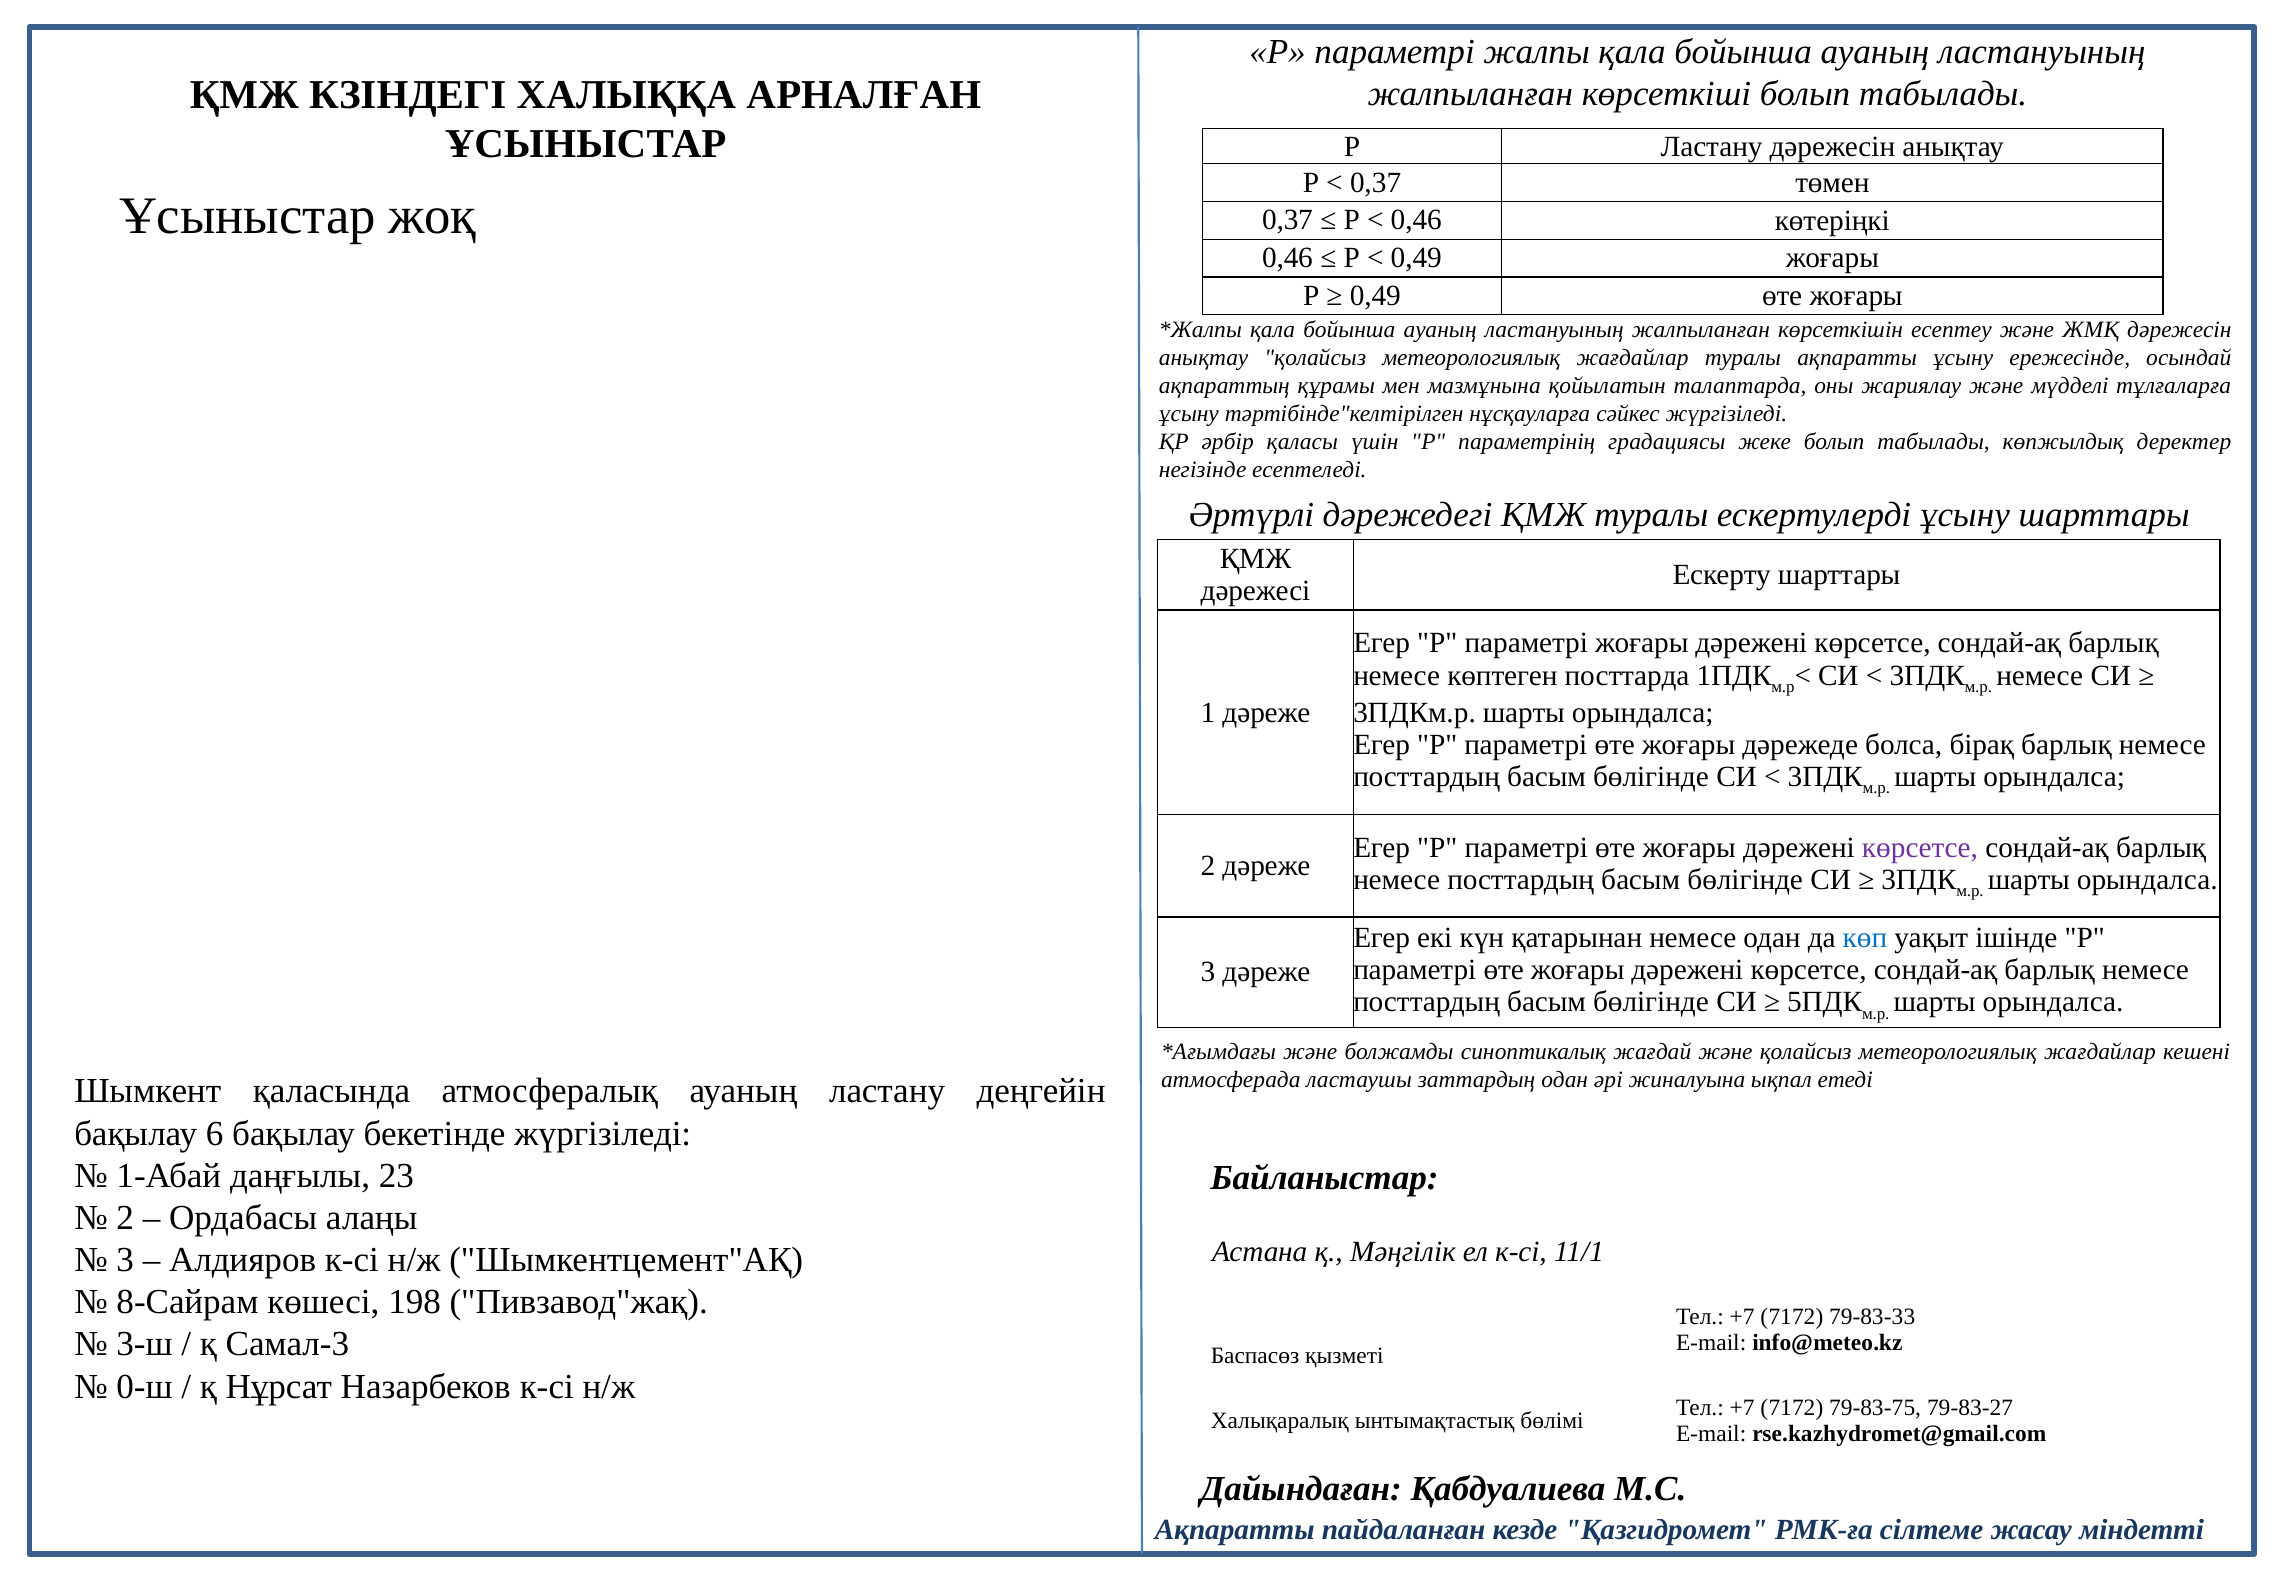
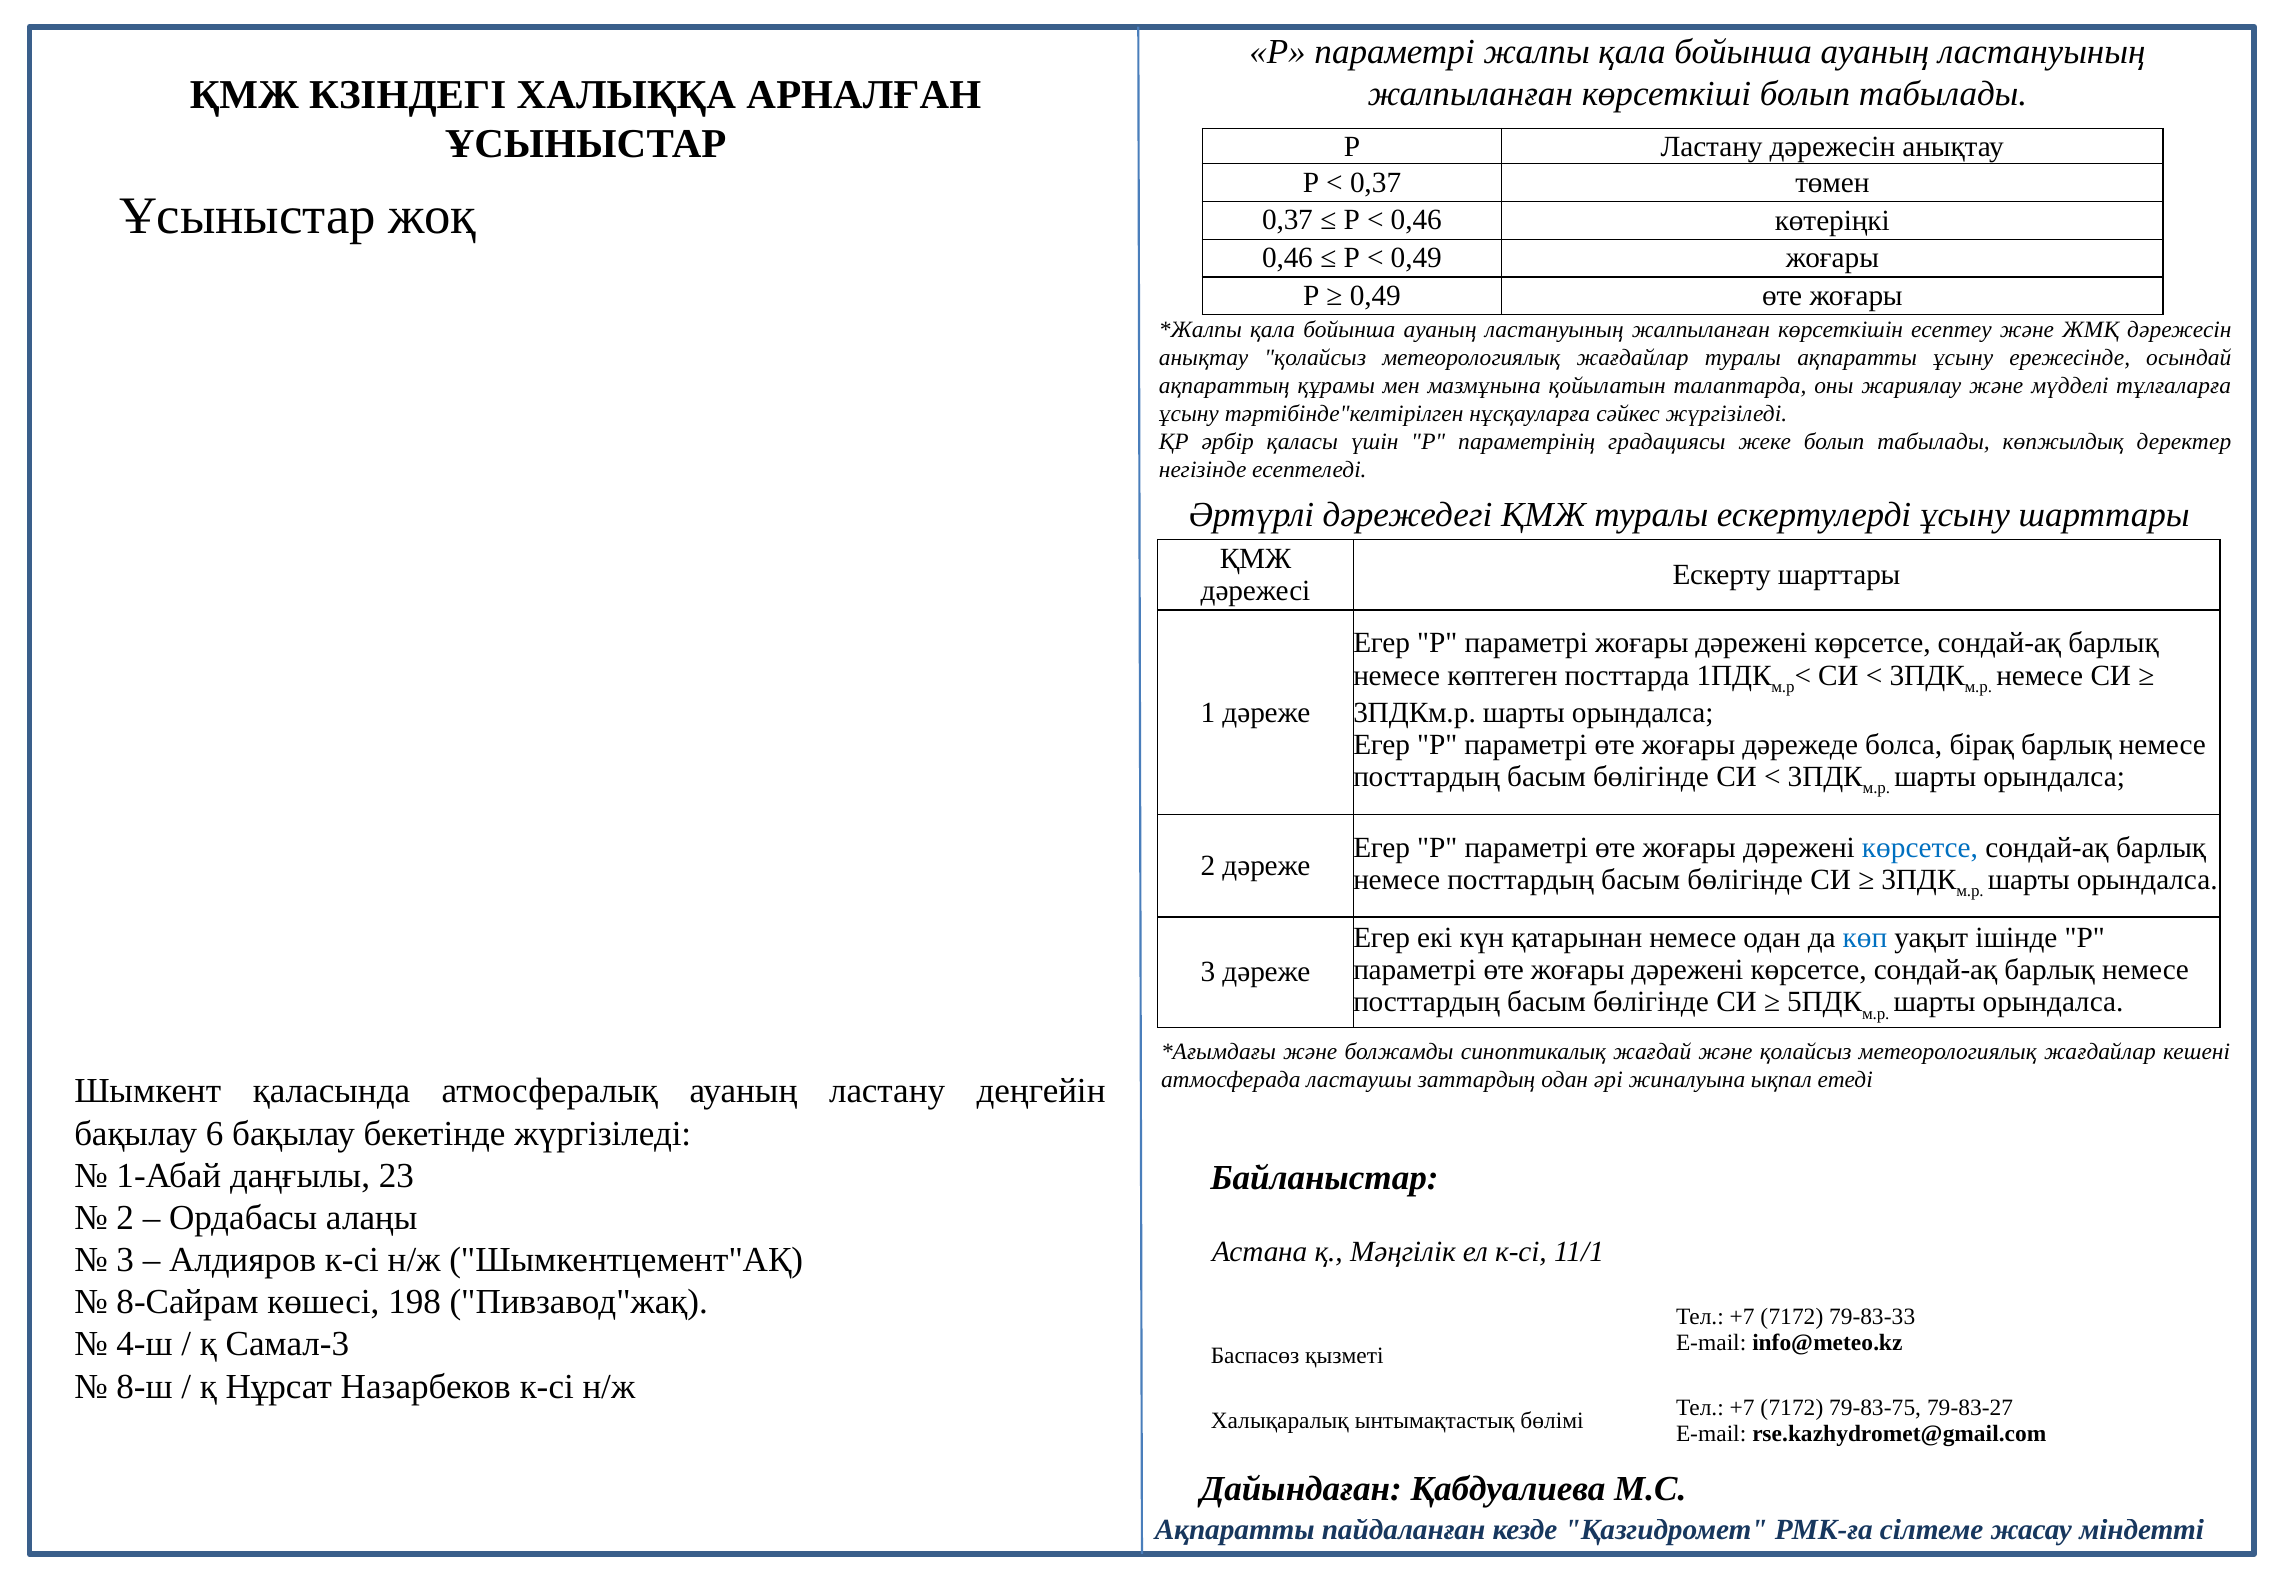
көрсетсе at (1920, 848) colour: purple -> blue
3-ш: 3-ш -> 4-ш
0-ш: 0-ш -> 8-ш
